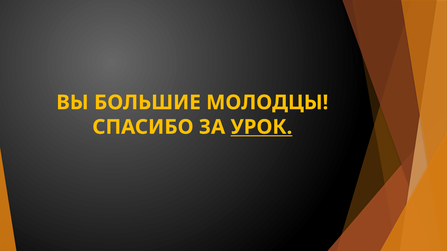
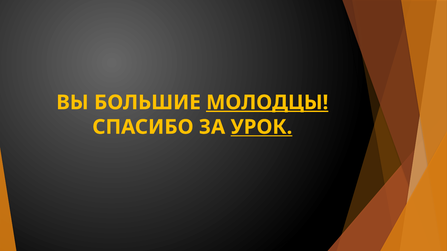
МОЛОДЦЫ underline: none -> present
